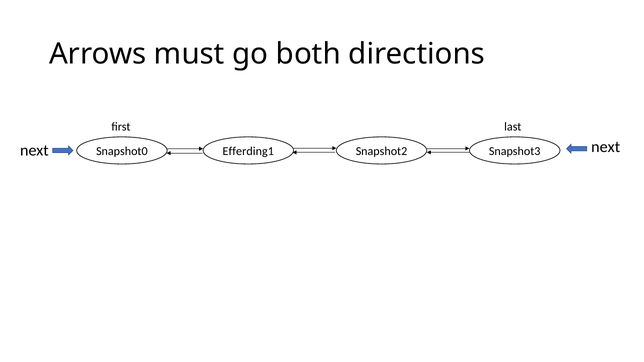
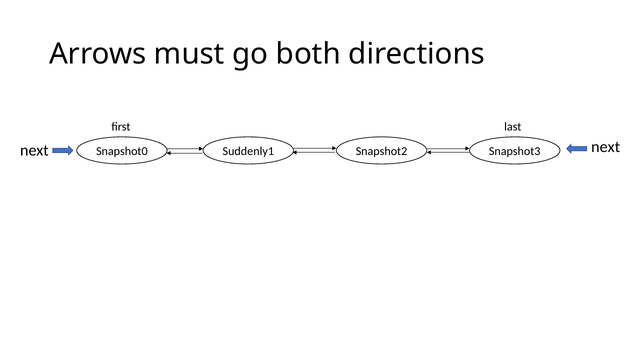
Efferding1: Efferding1 -> Suddenly1
